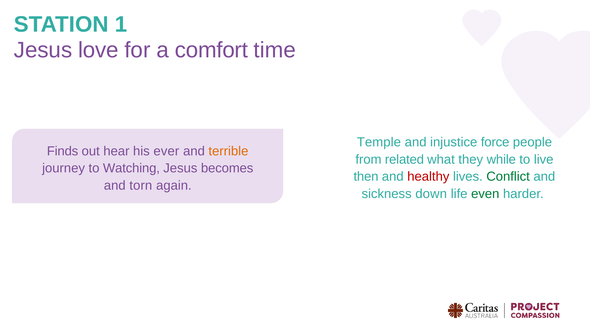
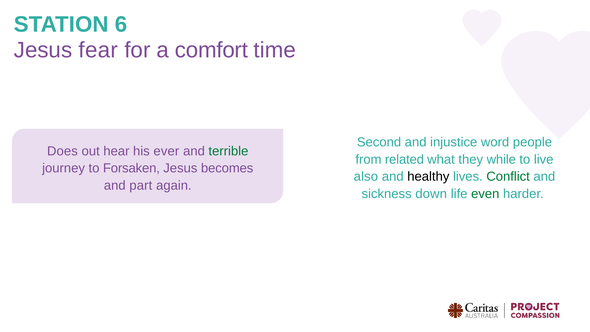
1: 1 -> 6
love: love -> fear
Temple: Temple -> Second
force: force -> word
Finds: Finds -> Does
terrible colour: orange -> green
Watching: Watching -> Forsaken
then: then -> also
healthy colour: red -> black
torn: torn -> part
